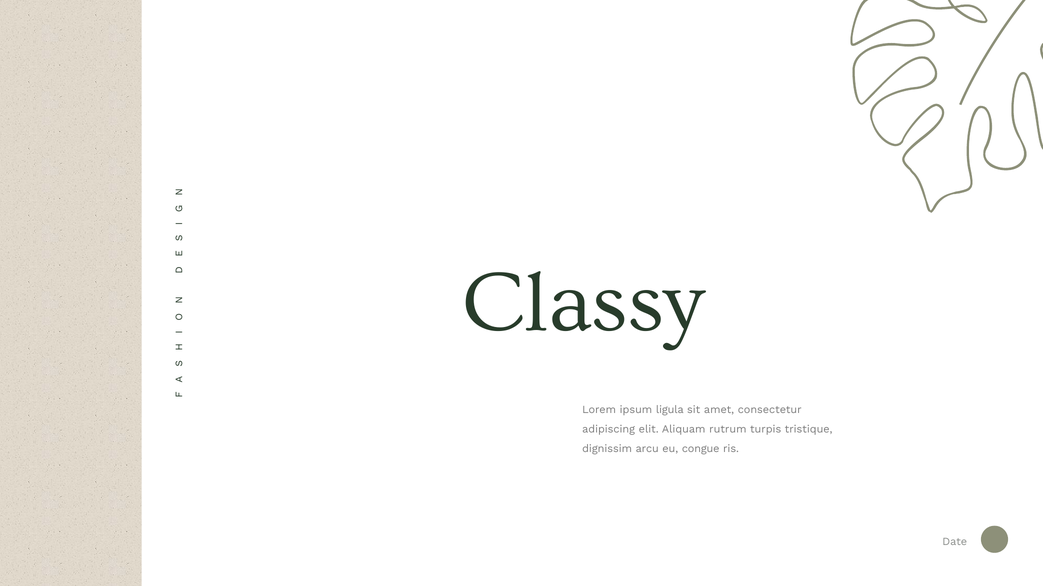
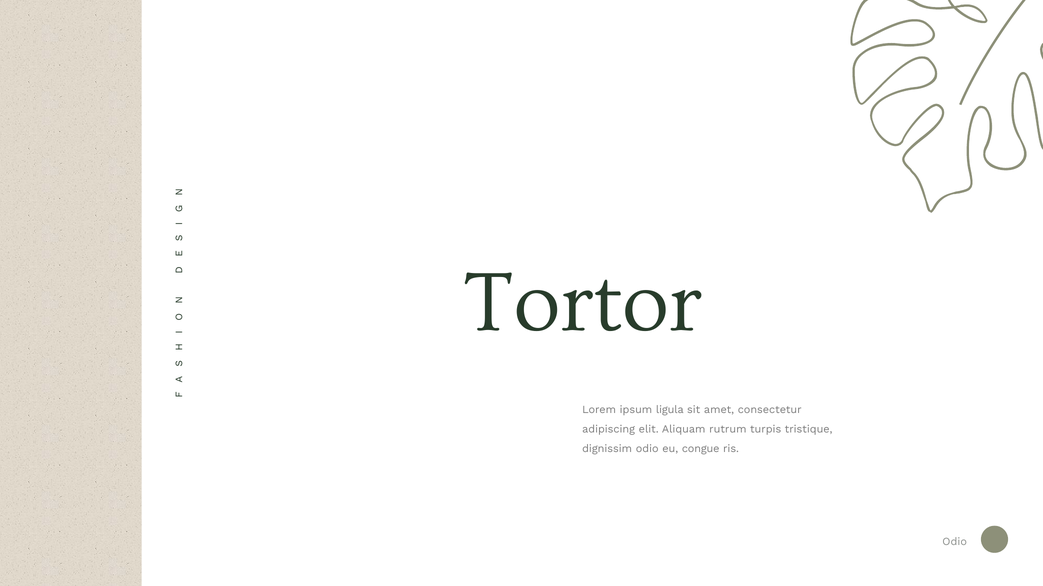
Classy: Classy -> Tortor
dignissim arcu: arcu -> odio
Date at (955, 542): Date -> Odio
